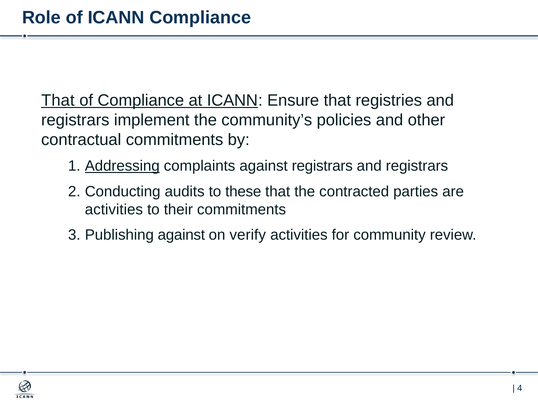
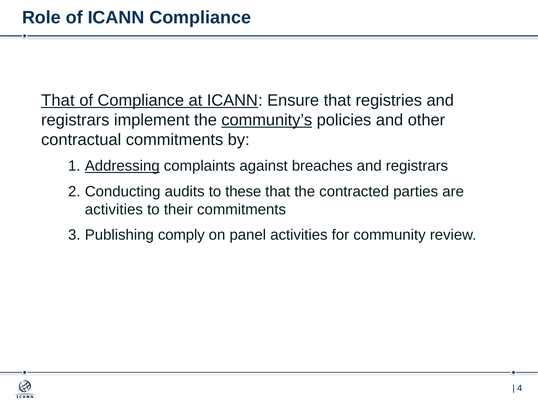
community’s underline: none -> present
against registrars: registrars -> breaches
Publishing against: against -> comply
verify: verify -> panel
